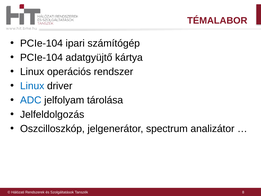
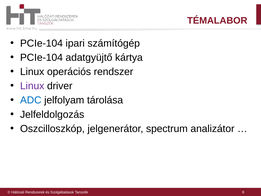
Linux at (32, 86) colour: blue -> purple
